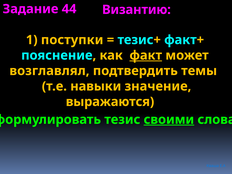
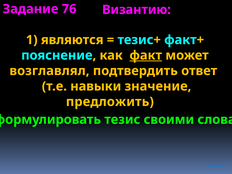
44: 44 -> 76
поступки: поступки -> являются
темы: темы -> ответ
выражаются: выражаются -> предложить
своими underline: present -> none
